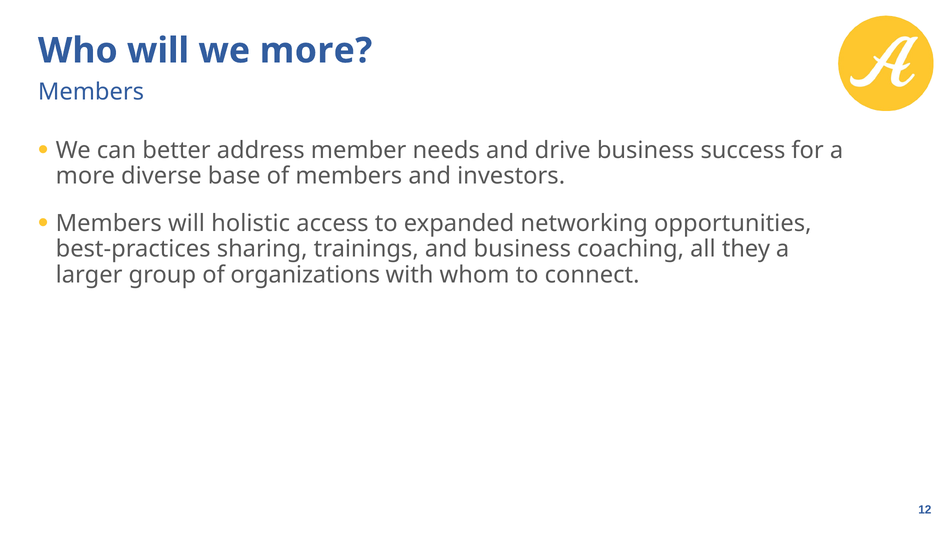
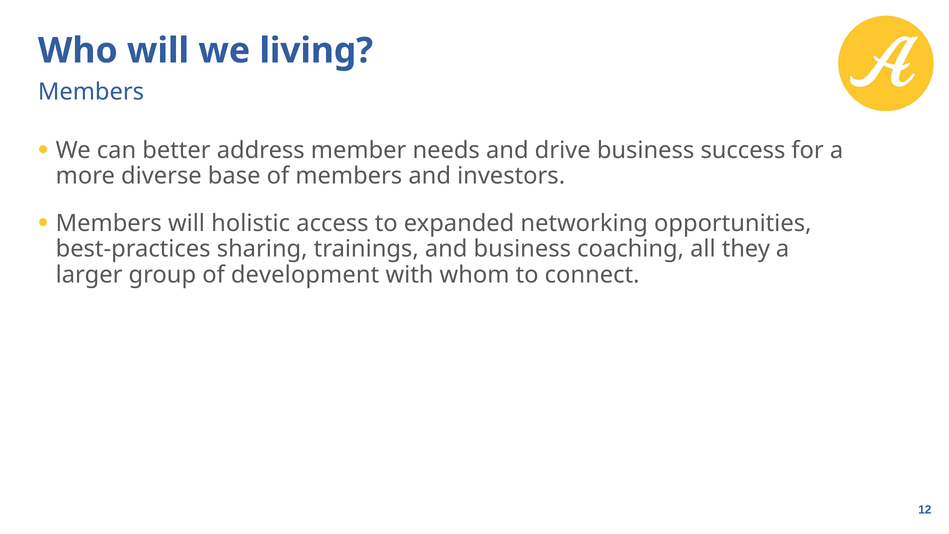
we more: more -> living
organizations: organizations -> development
